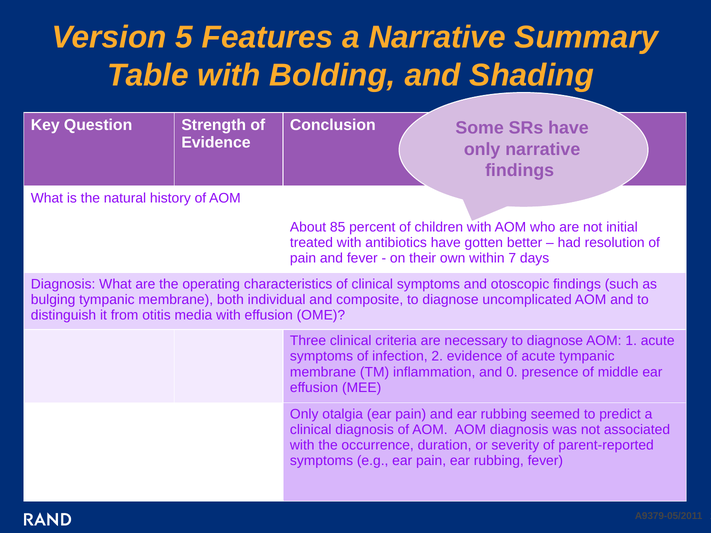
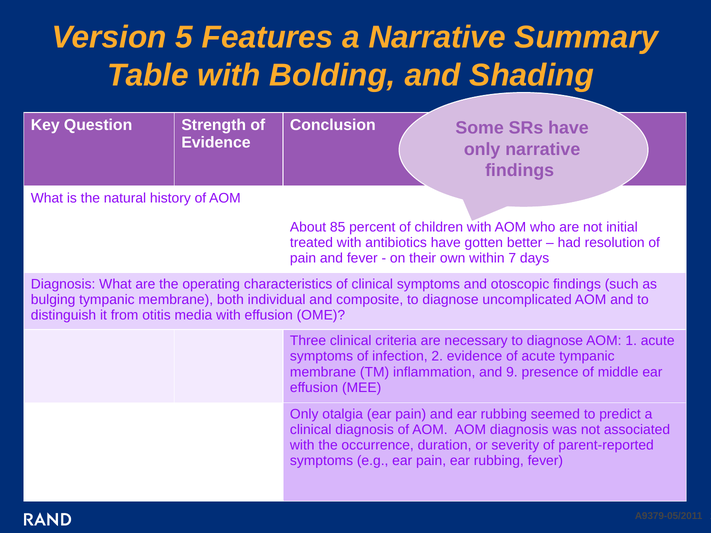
0: 0 -> 9
